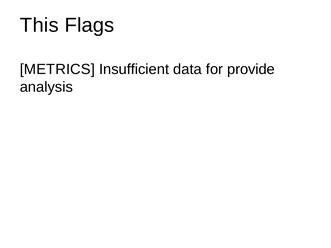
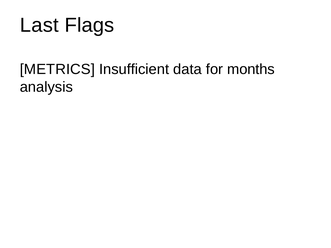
This: This -> Last
provide: provide -> months
